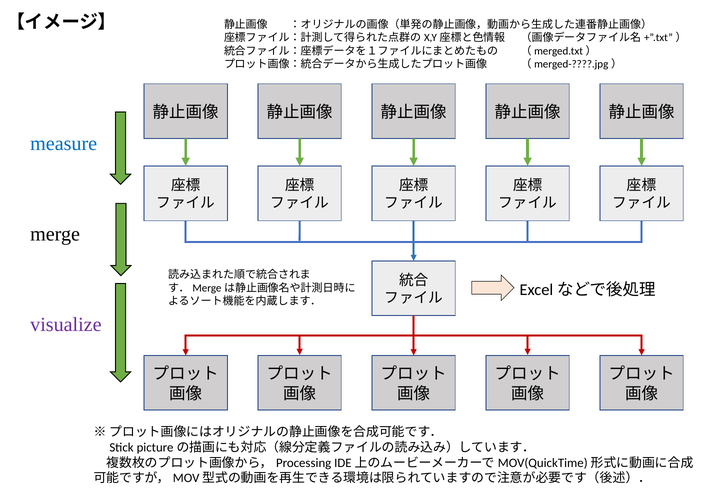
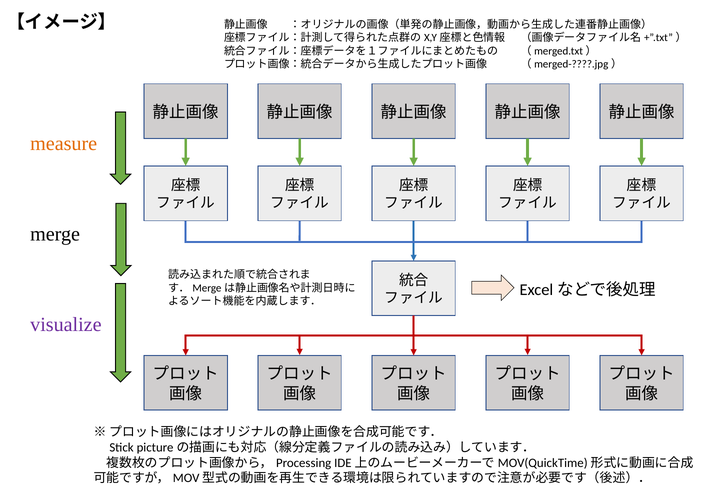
measure colour: blue -> orange
